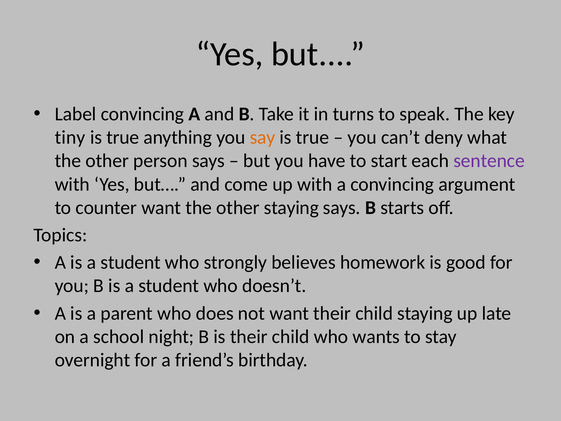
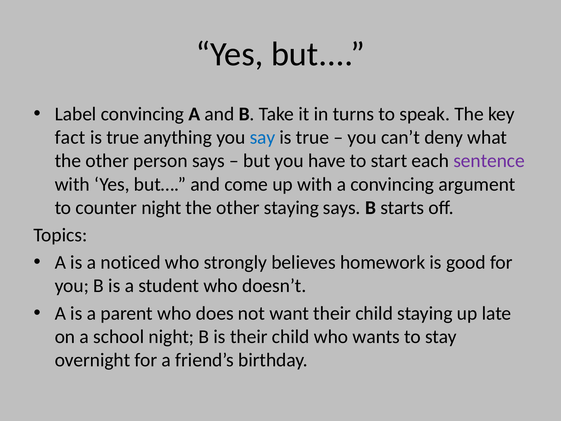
tiny: tiny -> fact
say colour: orange -> blue
counter want: want -> night
A is a student: student -> noticed
